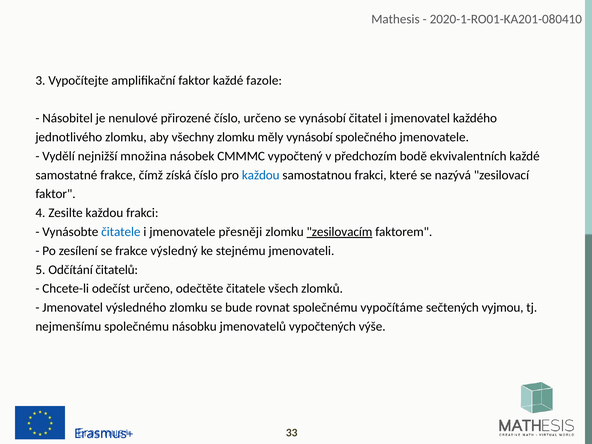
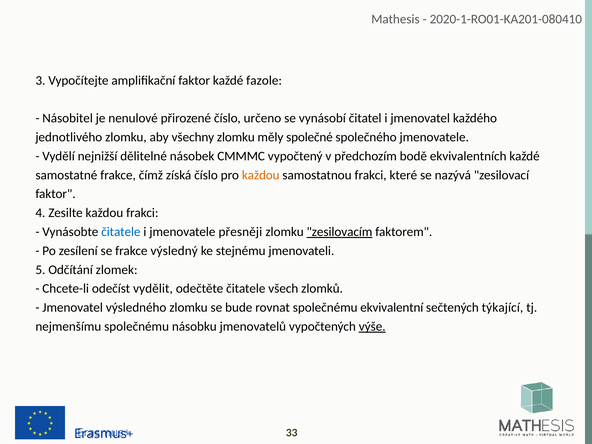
měly vynásobí: vynásobí -> společné
množina: množina -> dělitelné
každou at (261, 175) colour: blue -> orange
čitatelů: čitatelů -> zlomek
odečíst určeno: určeno -> vydělit
vypočítáme: vypočítáme -> ekvivalentní
vyjmou: vyjmou -> týkající
výše underline: none -> present
